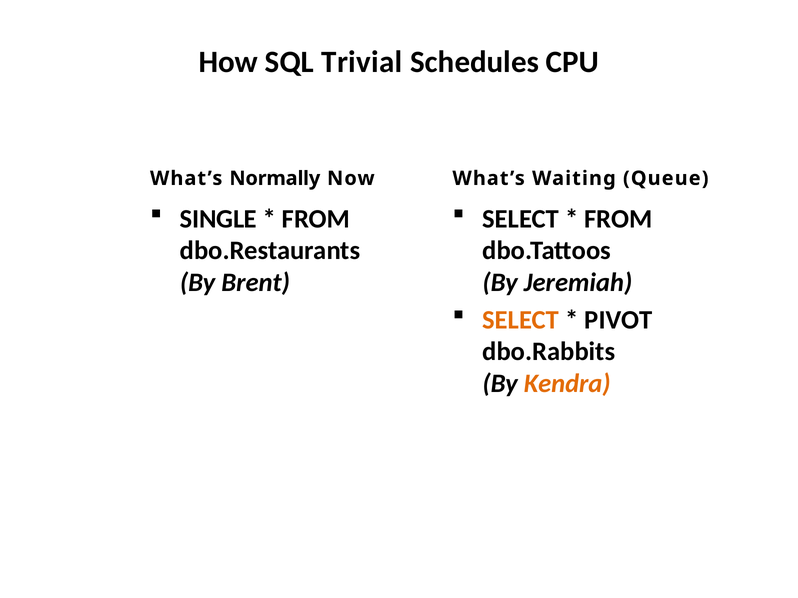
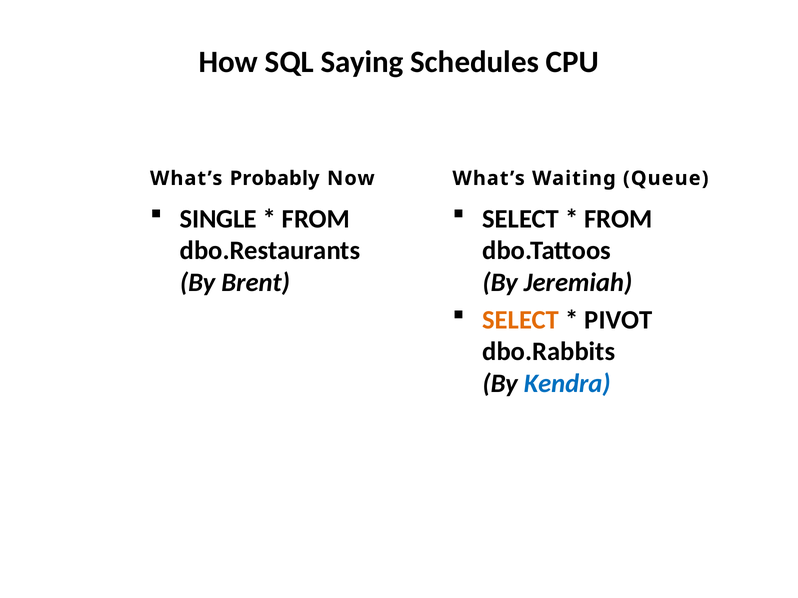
Trivial: Trivial -> Saying
Normally: Normally -> Probably
Kendra colour: orange -> blue
